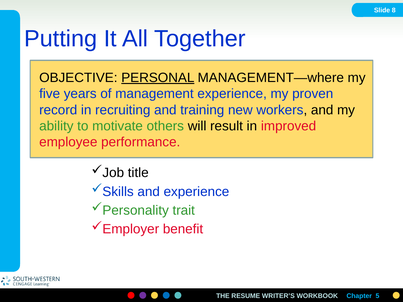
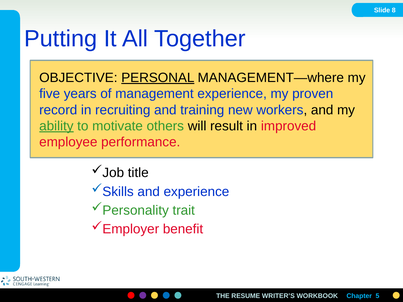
ability underline: none -> present
